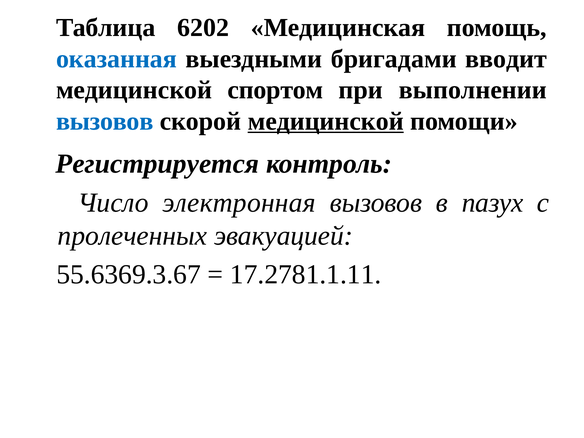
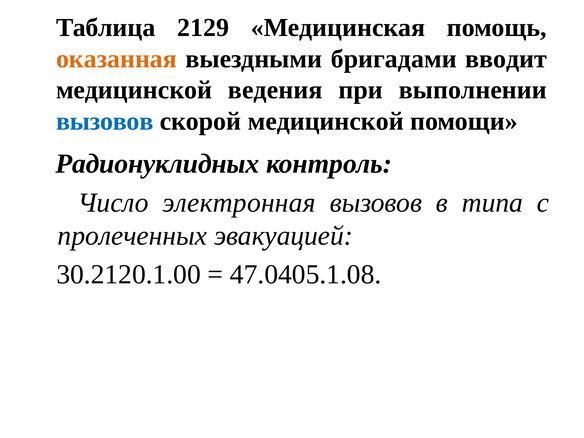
6202: 6202 -> 2129
оказанная colour: blue -> orange
спортом: спортом -> ведения
медицинской at (326, 121) underline: present -> none
Регистрируется: Регистрируется -> Радионуклидных
пазух: пазух -> типа
55.6369.3.67: 55.6369.3.67 -> 30.2120.1.00
17.2781.1.11: 17.2781.1.11 -> 47.0405.1.08
